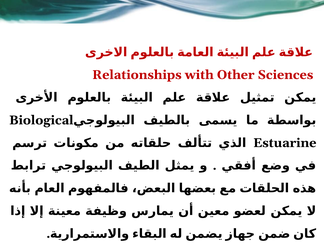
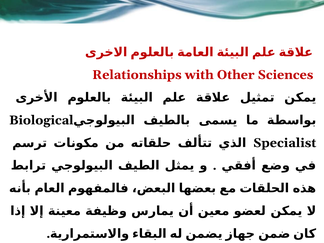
Estuarine: Estuarine -> Specialist
